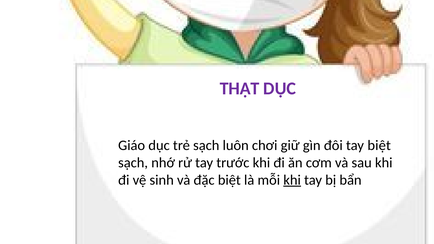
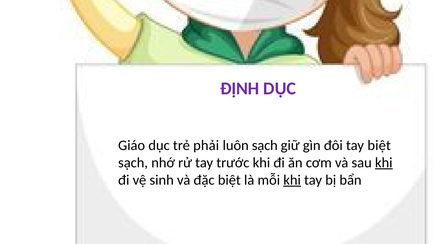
THẬT: THẬT -> ĐỊNH
trẻ sạch: sạch -> phải
luôn chơi: chơi -> sạch
khi at (384, 163) underline: none -> present
